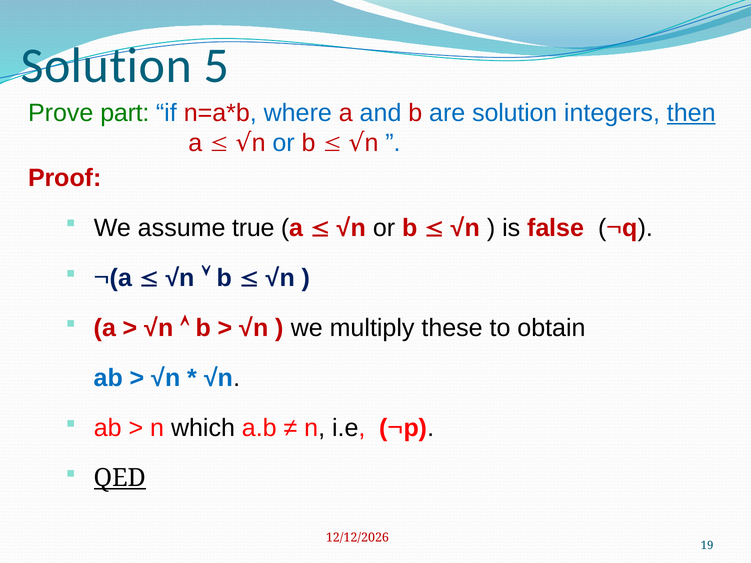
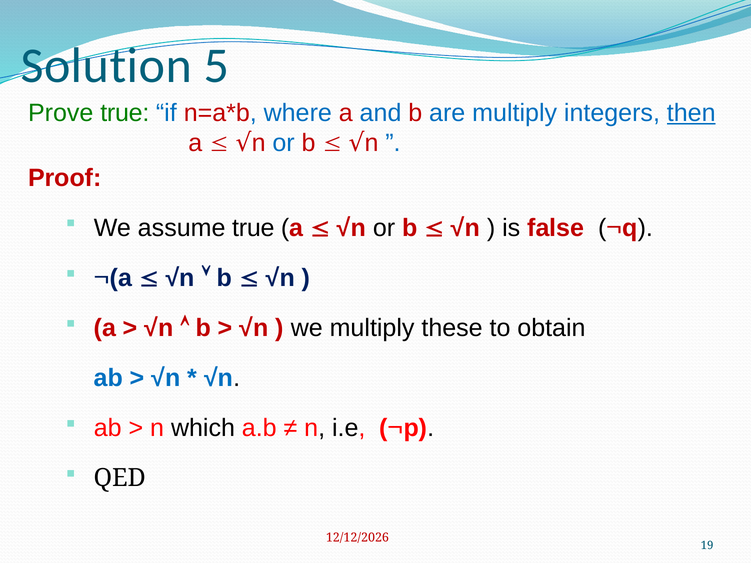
Prove part: part -> true
are solution: solution -> multiply
QED underline: present -> none
